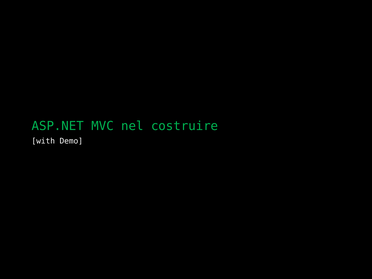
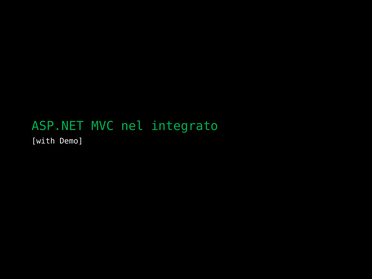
costruire: costruire -> integrato
